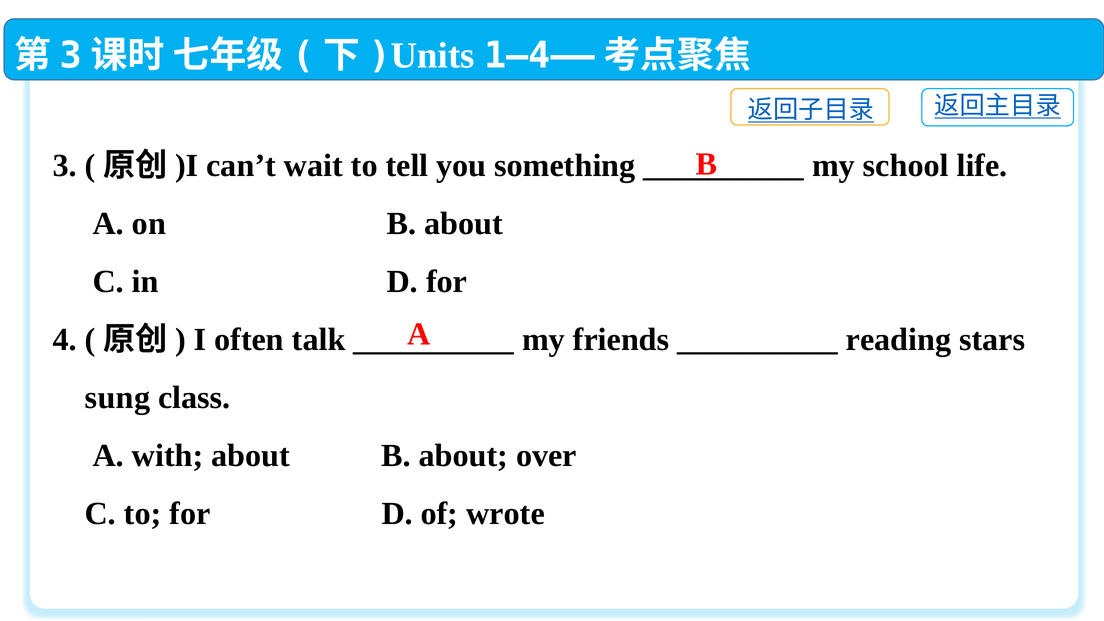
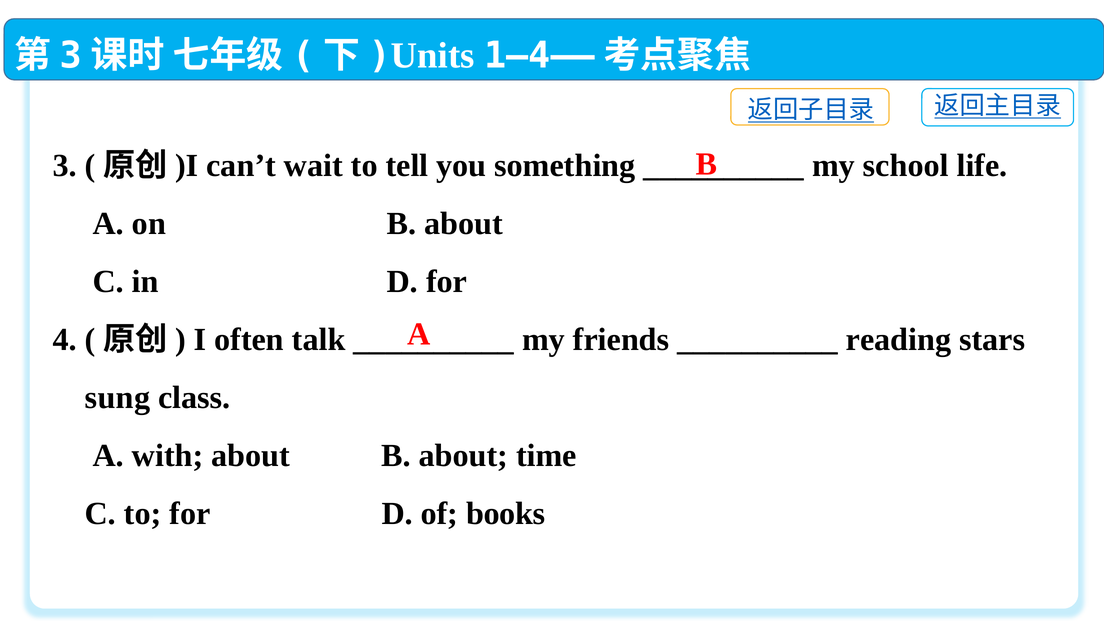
over: over -> time
wrote: wrote -> books
